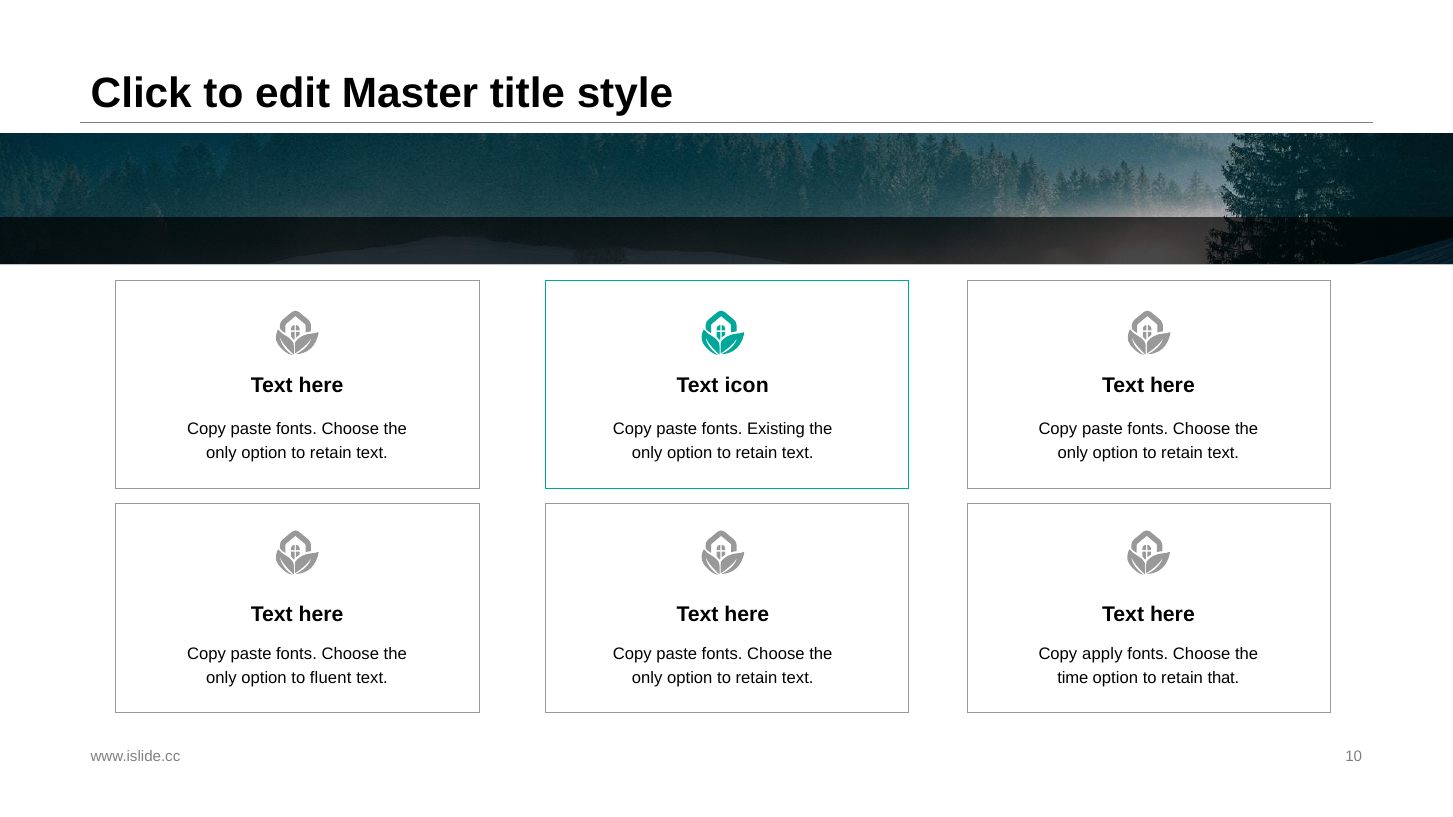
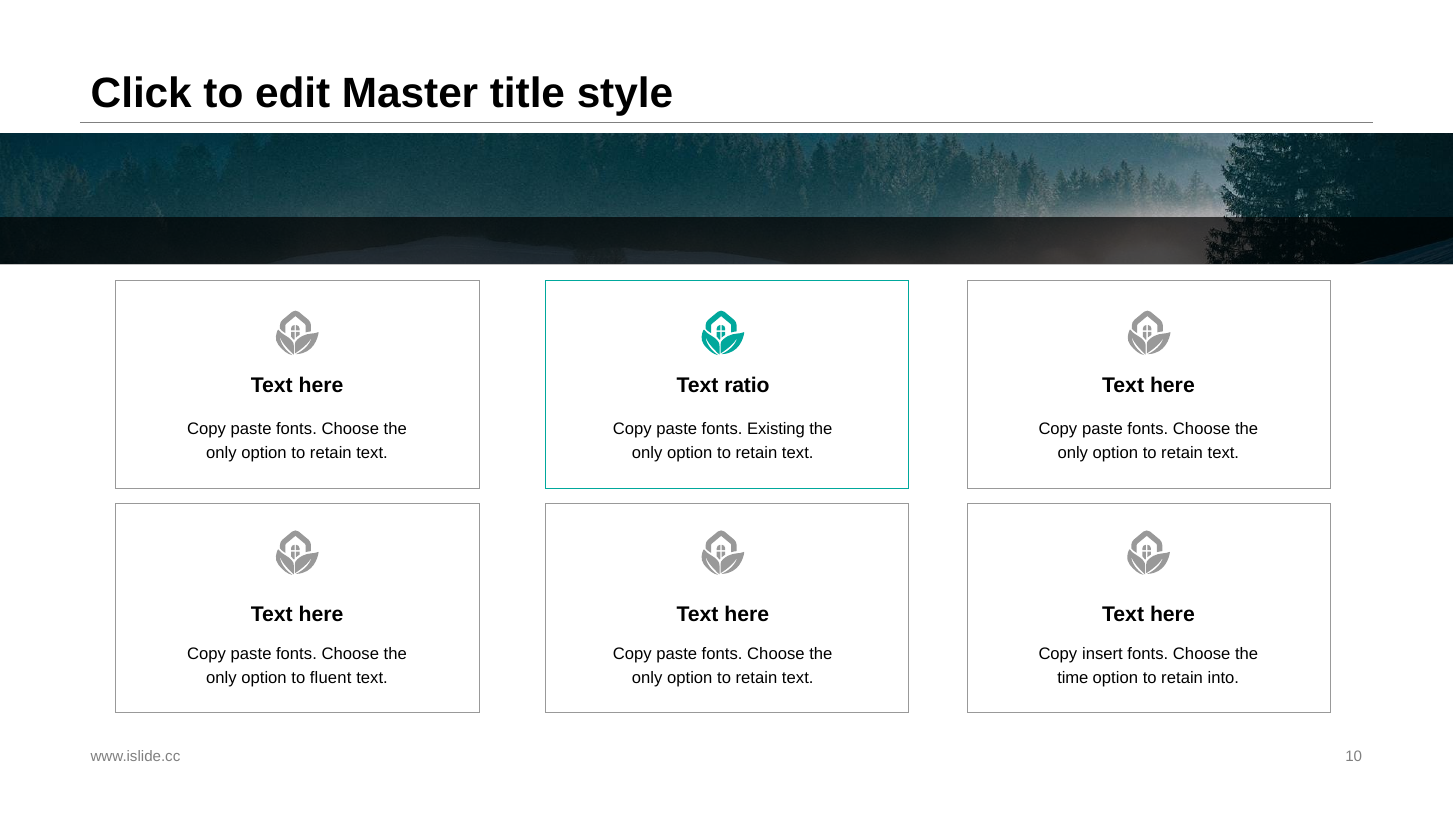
icon: icon -> ratio
apply: apply -> insert
that: that -> into
